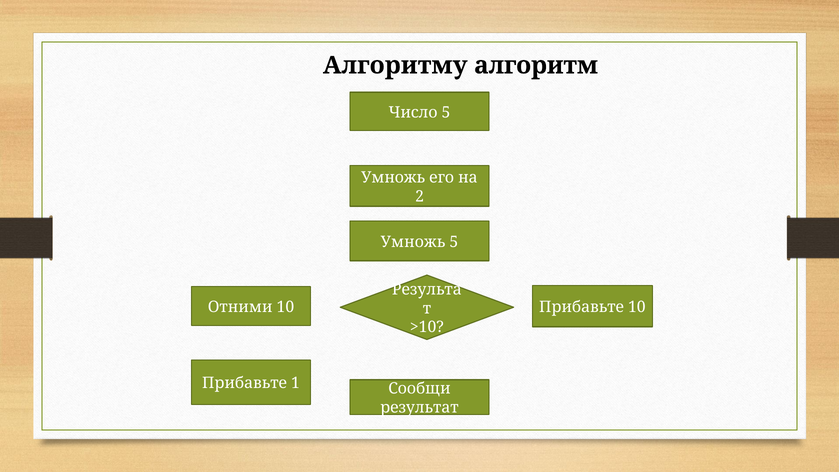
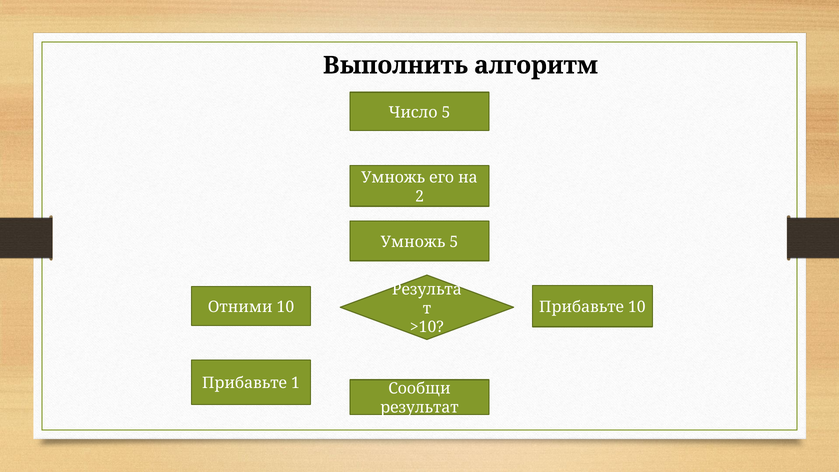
Алгоритму: Алгоритму -> Выполнить
